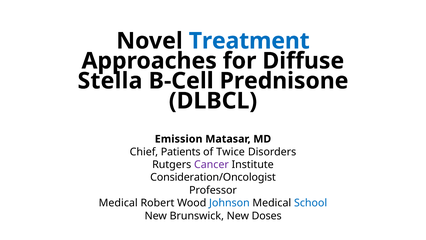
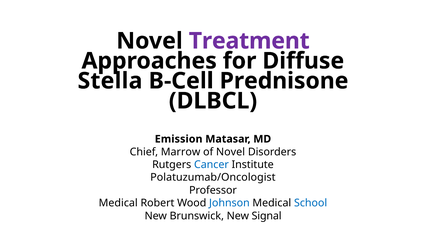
Treatment colour: blue -> purple
Patients: Patients -> Marrow
of Twice: Twice -> Novel
Cancer colour: purple -> blue
Consideration/Oncologist: Consideration/Oncologist -> Polatuzumab/Oncologist
Doses: Doses -> Signal
